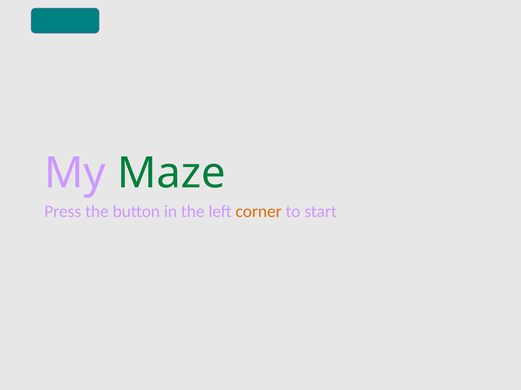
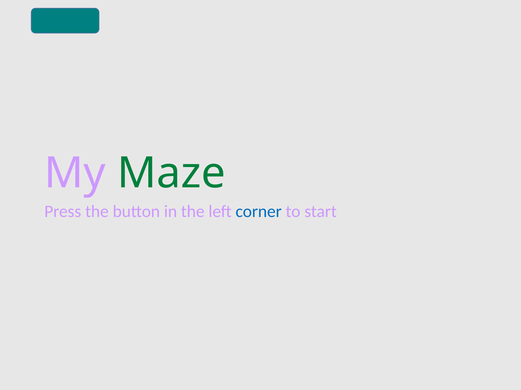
corner colour: orange -> blue
